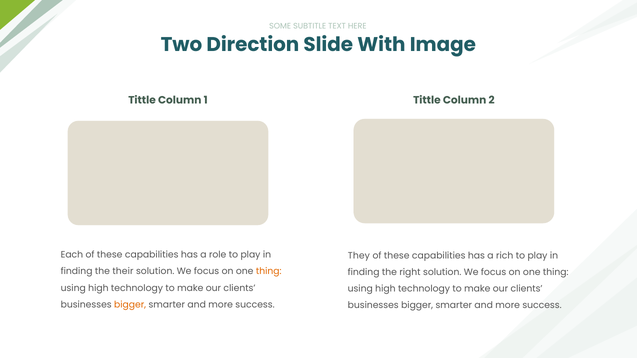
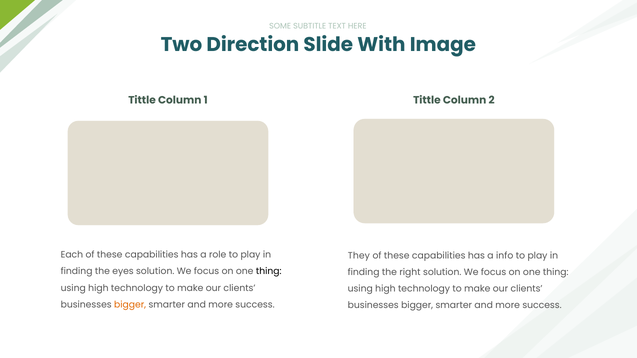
rich: rich -> info
their: their -> eyes
thing at (269, 272) colour: orange -> black
